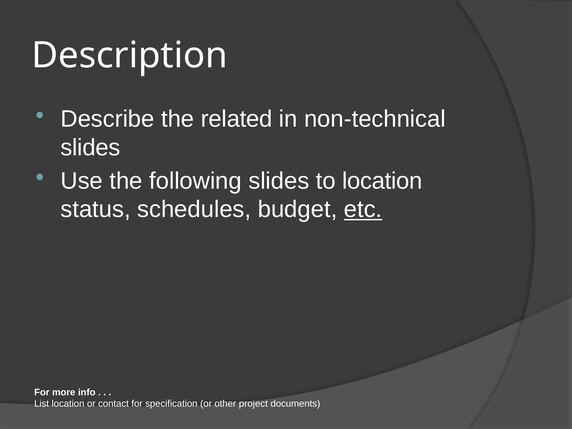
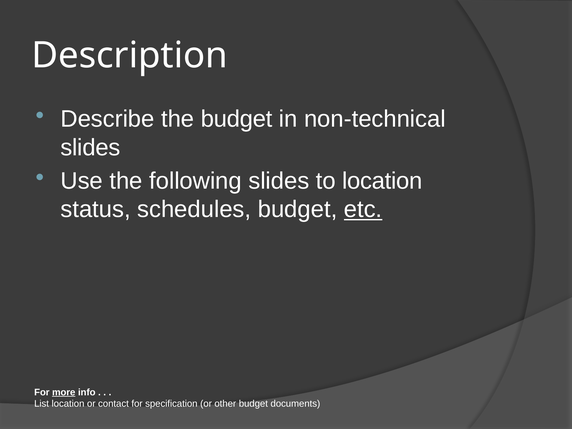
the related: related -> budget
more underline: none -> present
other project: project -> budget
